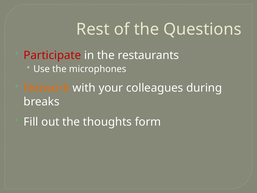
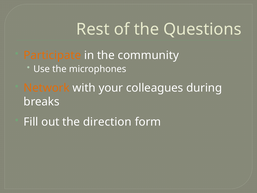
Participate colour: red -> orange
restaurants: restaurants -> community
thoughts: thoughts -> direction
